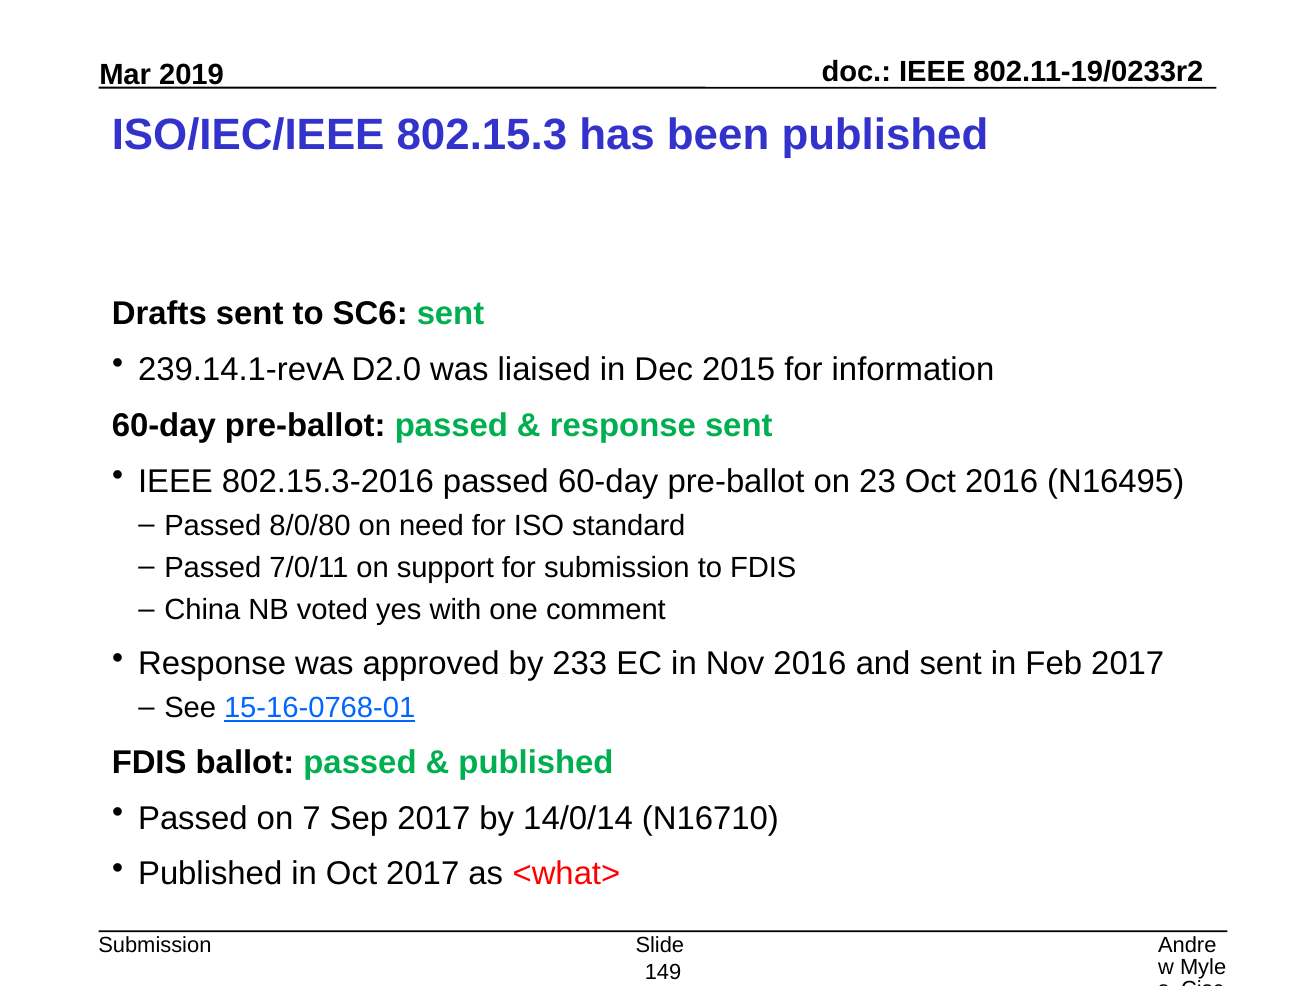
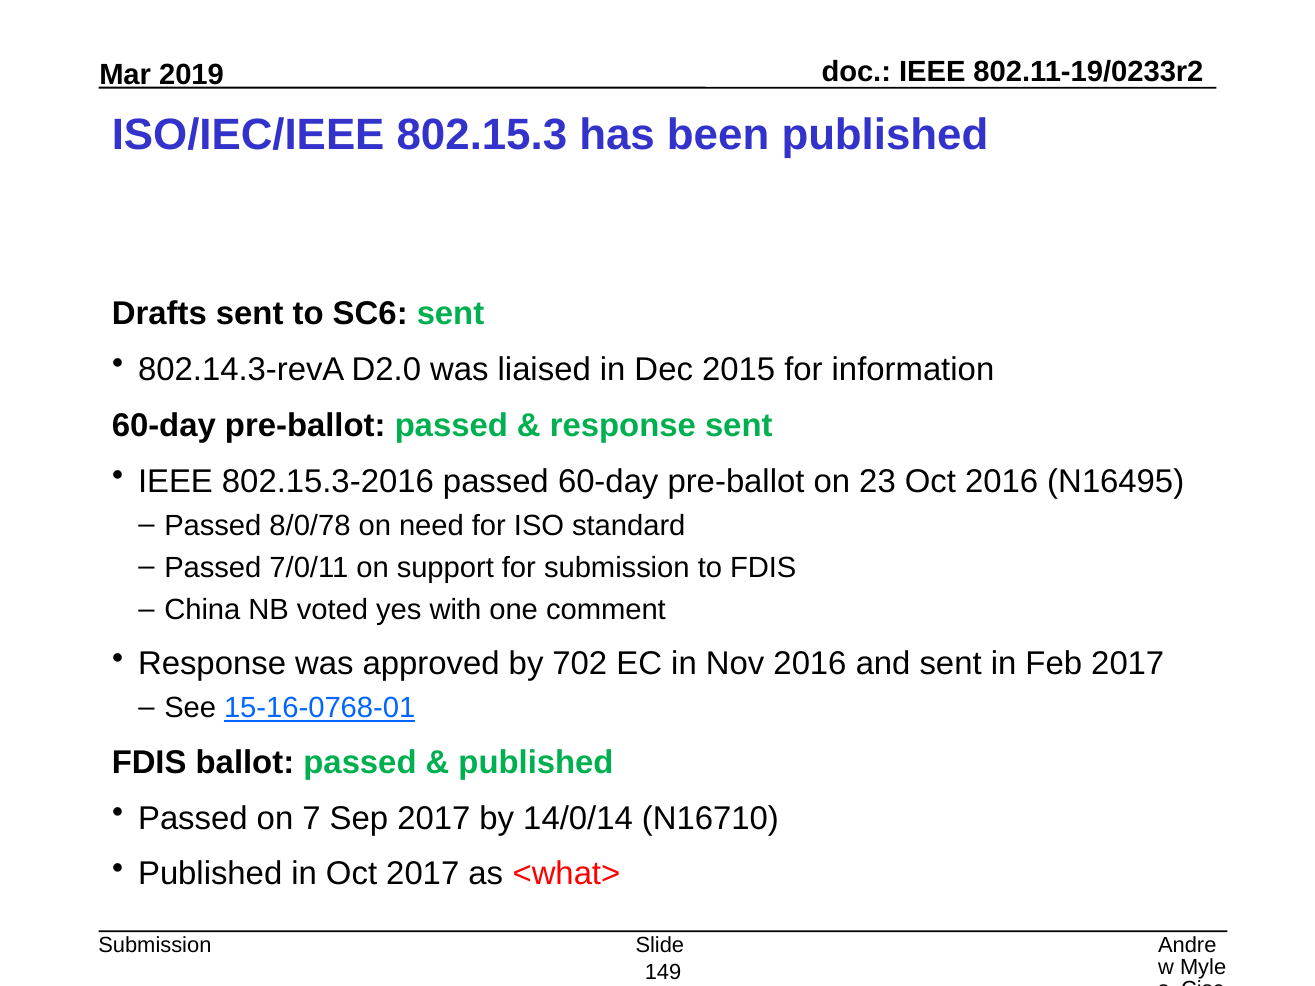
239.14.1-revA: 239.14.1-revA -> 802.14.3-revA
8/0/80: 8/0/80 -> 8/0/78
233: 233 -> 702
